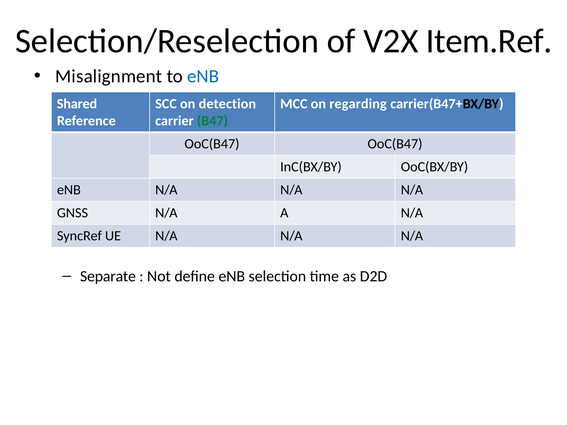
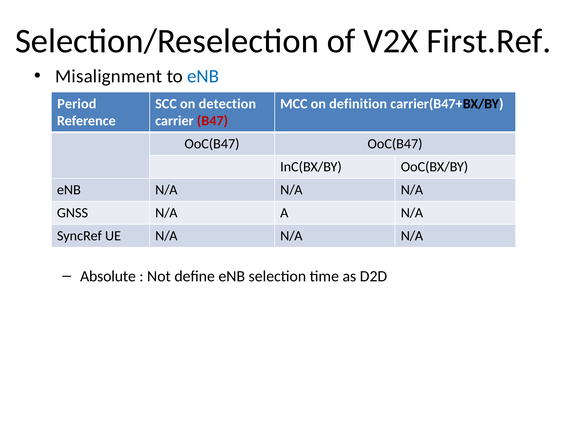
Item.Ref: Item.Ref -> First.Ref
Shared: Shared -> Period
regarding: regarding -> definition
B47 colour: green -> red
Separate: Separate -> Absolute
